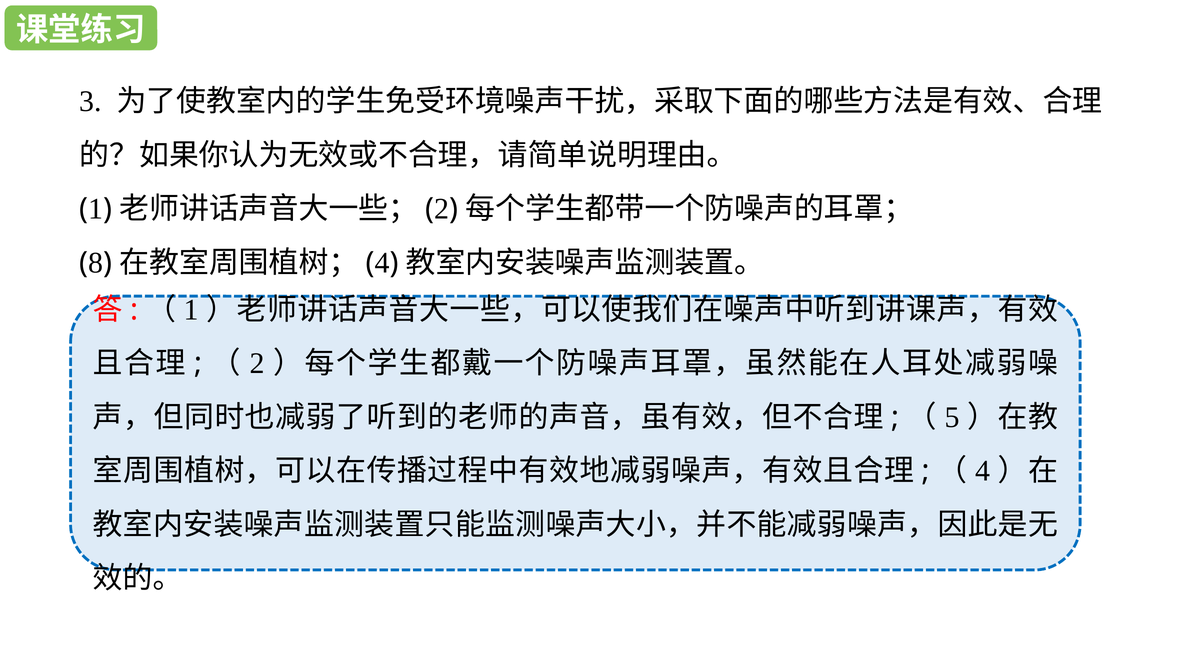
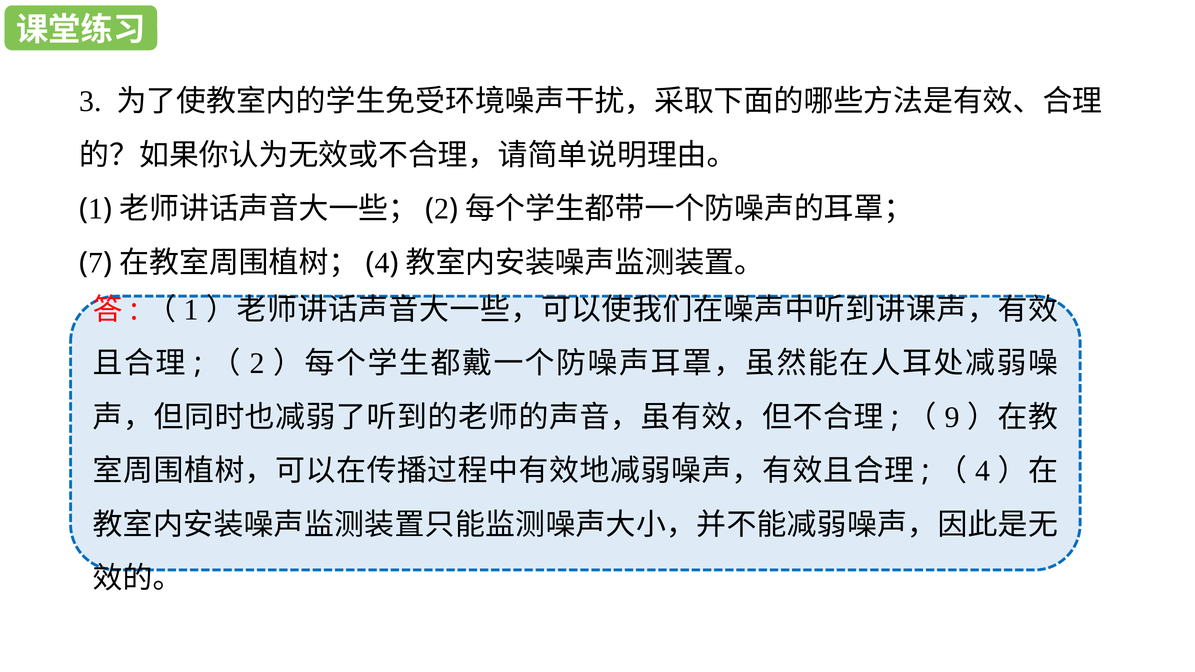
8: 8 -> 7
5: 5 -> 9
